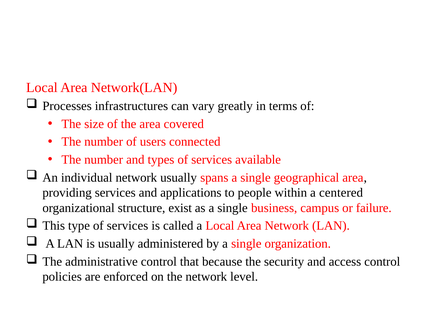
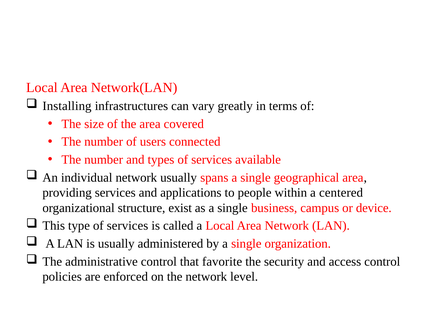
Processes: Processes -> Installing
failure: failure -> device
because: because -> favorite
